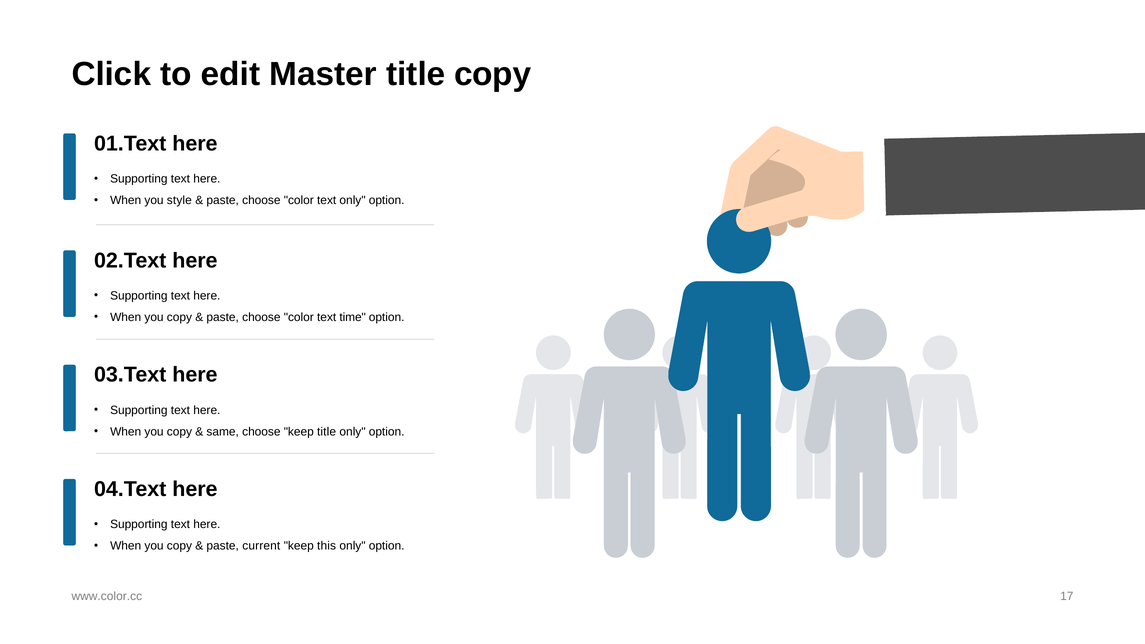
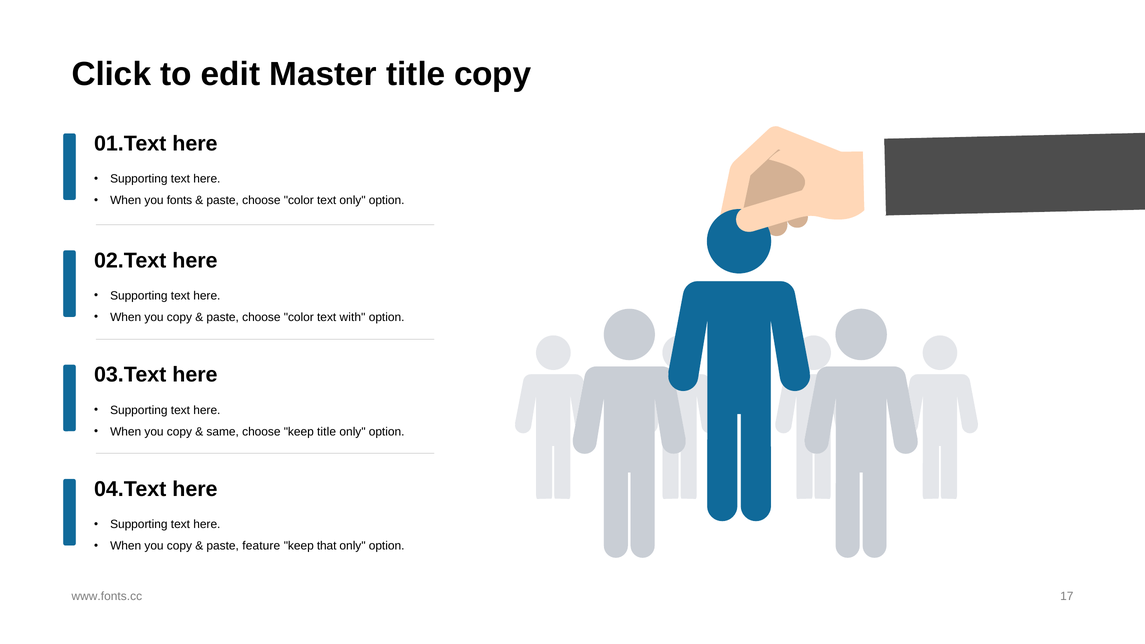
style: style -> fonts
time: time -> with
current: current -> feature
this: this -> that
www.color.cc: www.color.cc -> www.fonts.cc
